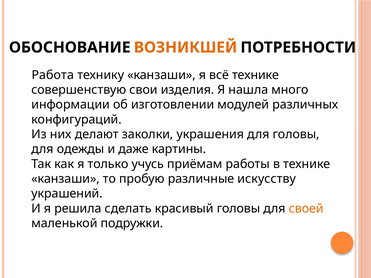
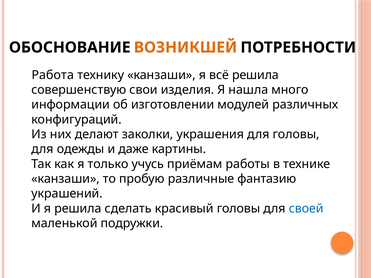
всё технике: технике -> решила
искусству: искусству -> фантазию
своей colour: orange -> blue
